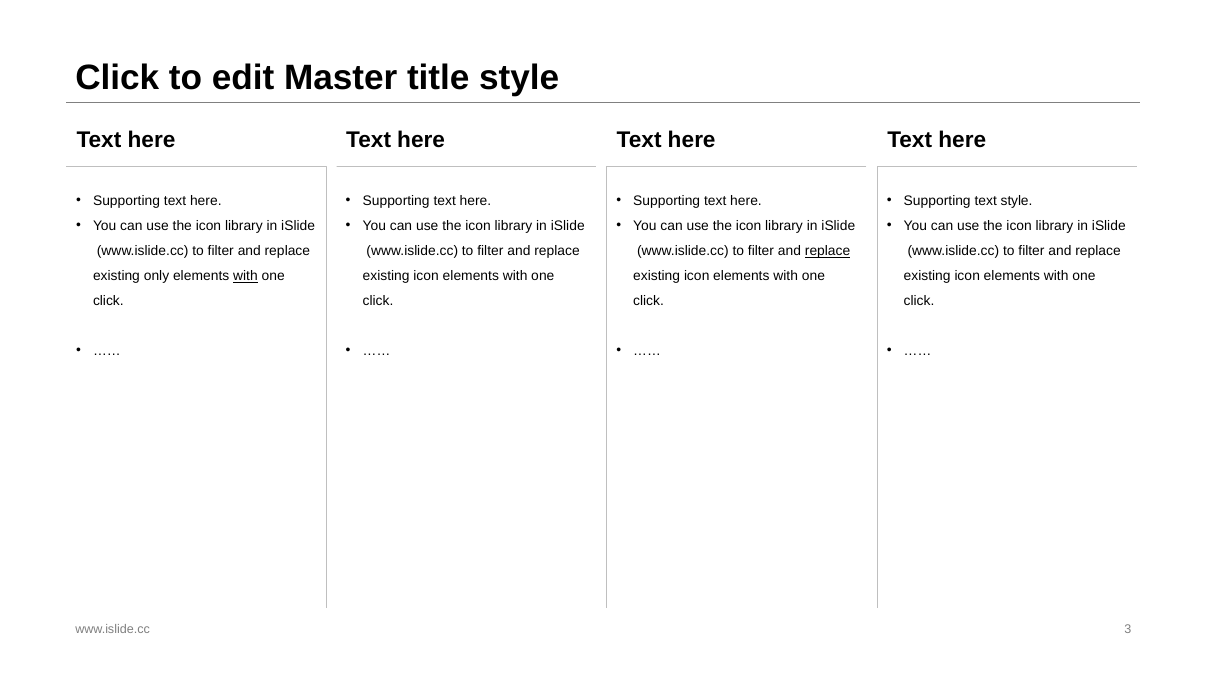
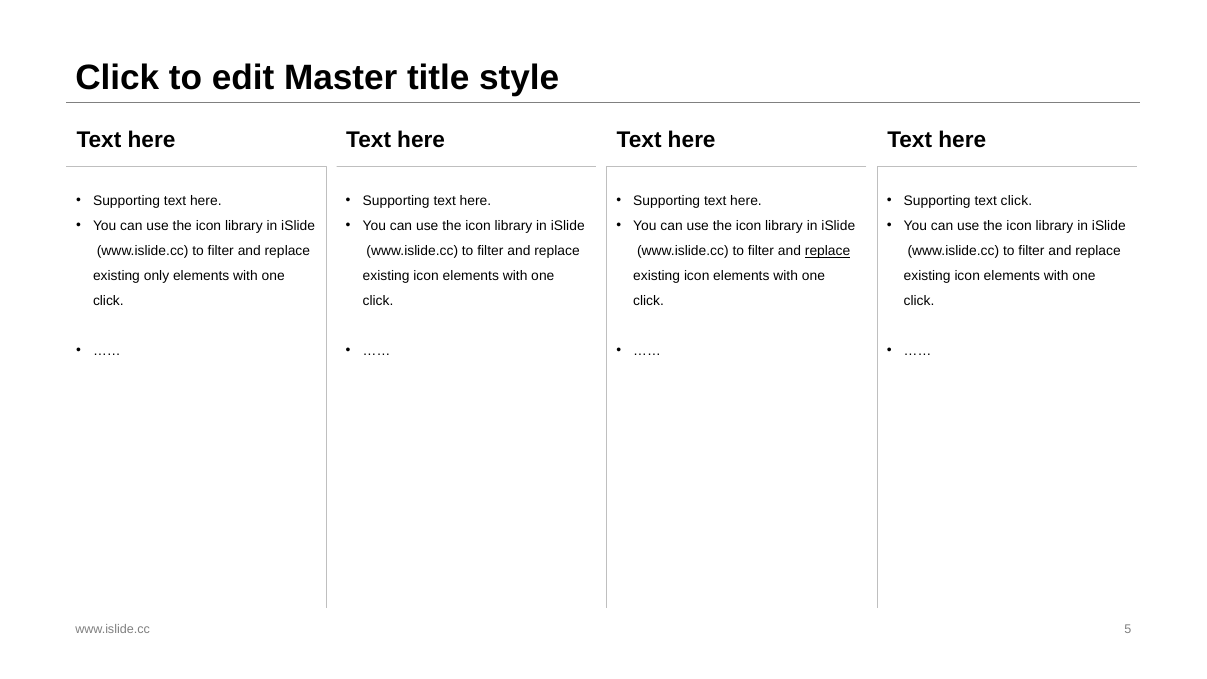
text style: style -> click
with at (245, 276) underline: present -> none
3: 3 -> 5
